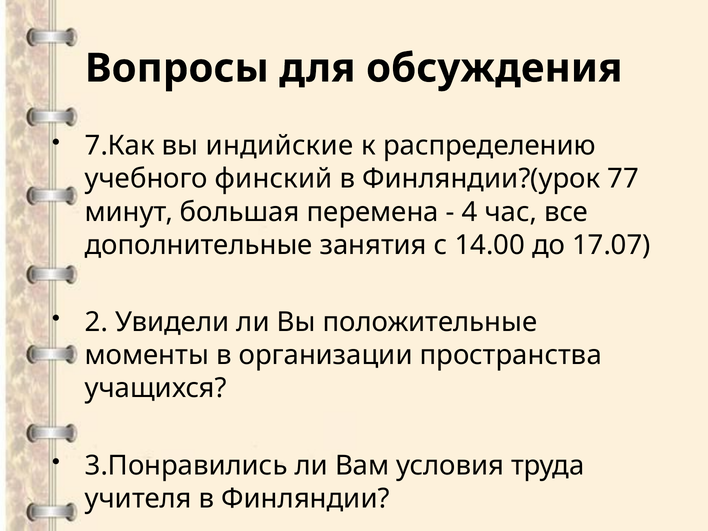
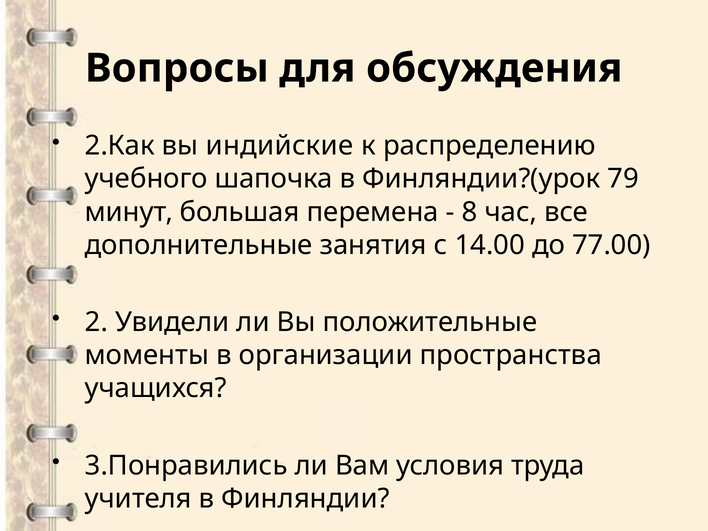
7.Как: 7.Как -> 2.Как
финский: финский -> шапочка
77: 77 -> 79
4: 4 -> 8
17.07: 17.07 -> 77.00
